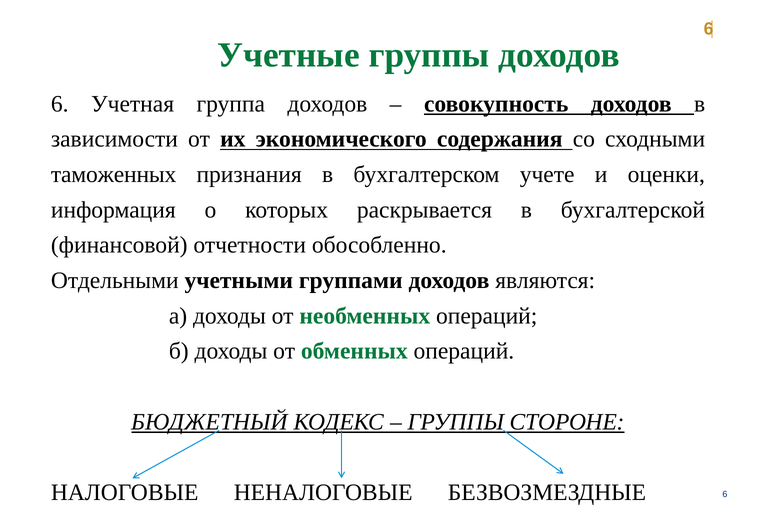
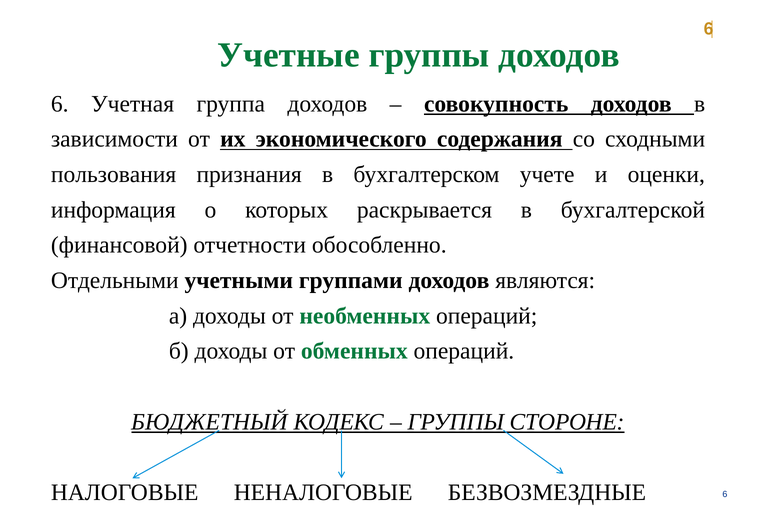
таможенных: таможенных -> пользования
